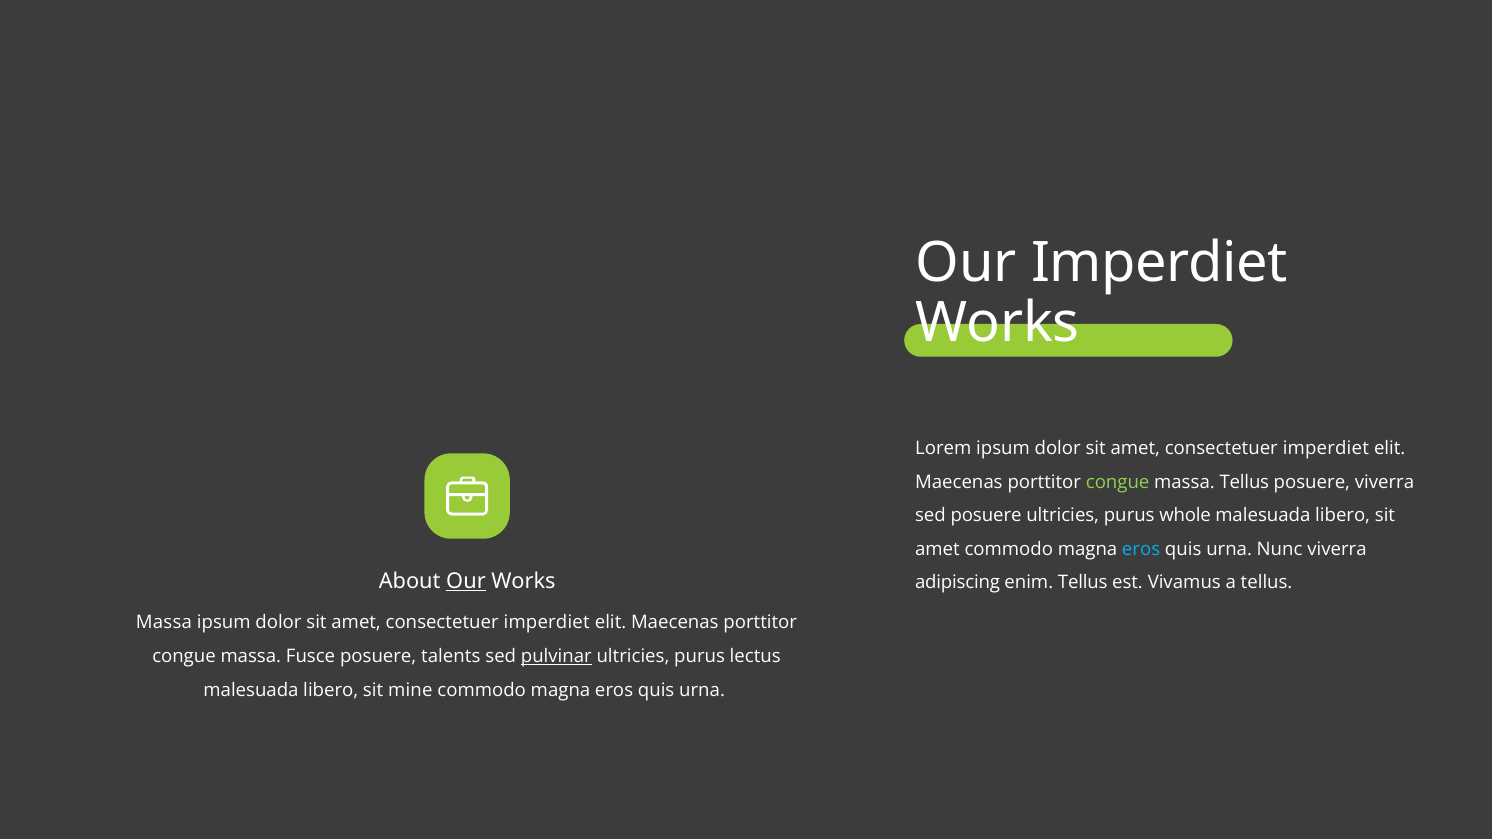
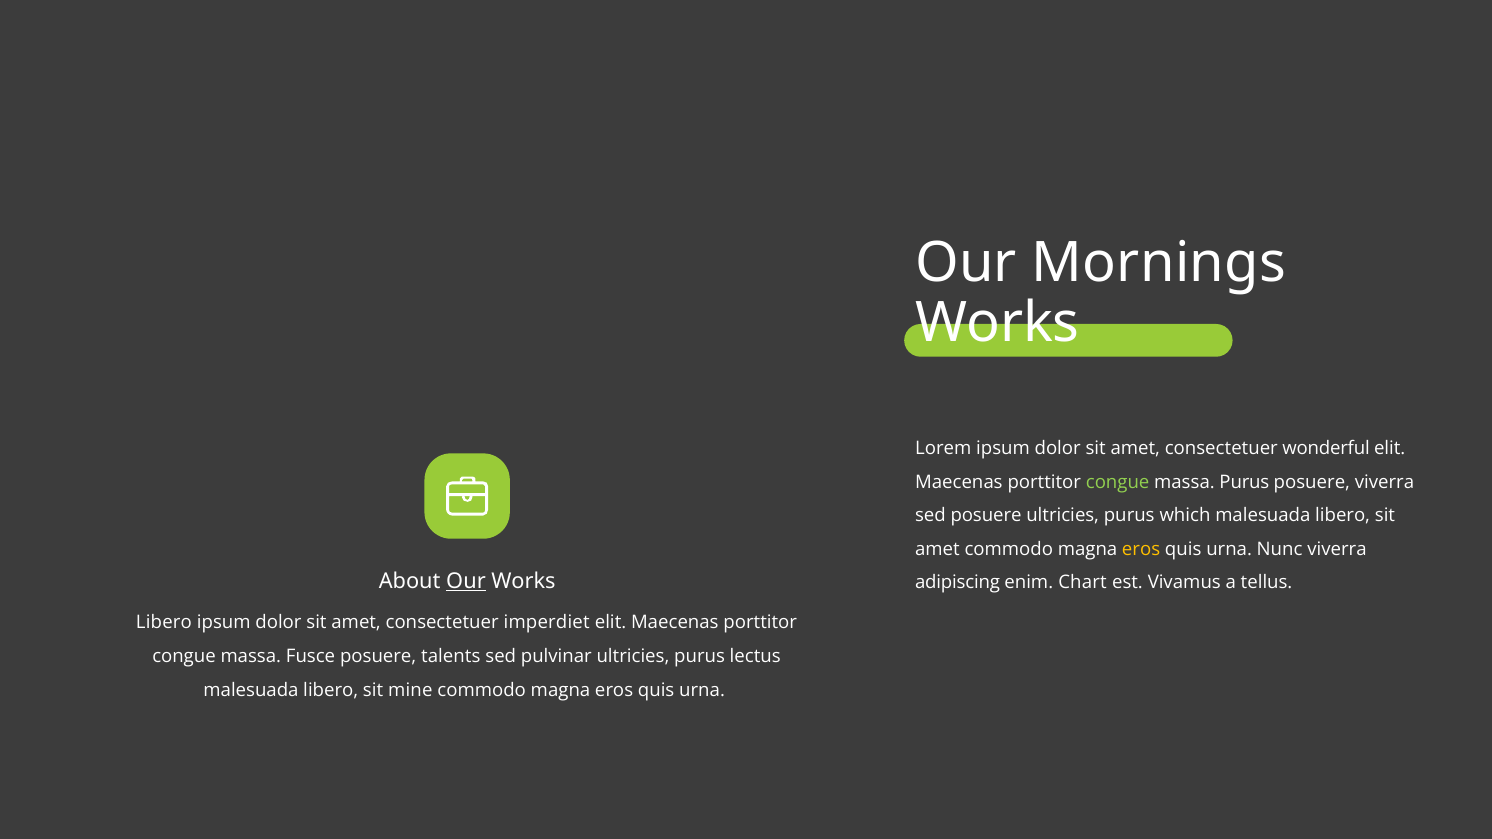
Our Imperdiet: Imperdiet -> Mornings
imperdiet at (1326, 448): imperdiet -> wonderful
massa Tellus: Tellus -> Purus
whole: whole -> which
eros at (1141, 549) colour: light blue -> yellow
enim Tellus: Tellus -> Chart
Massa at (164, 623): Massa -> Libero
pulvinar underline: present -> none
